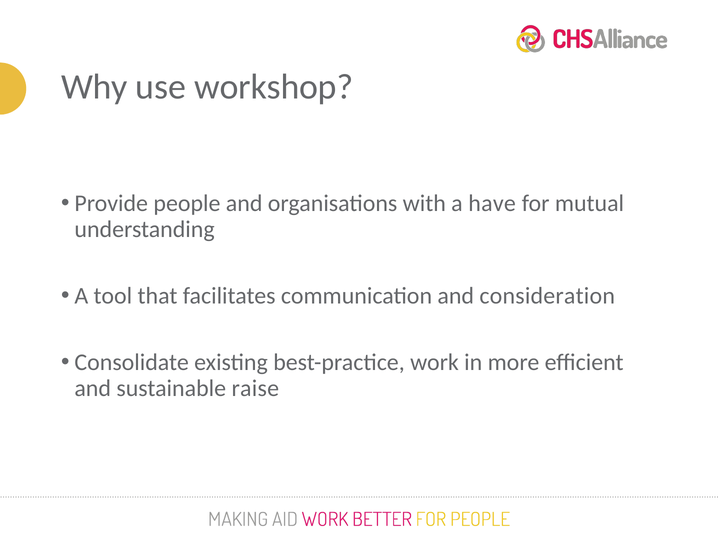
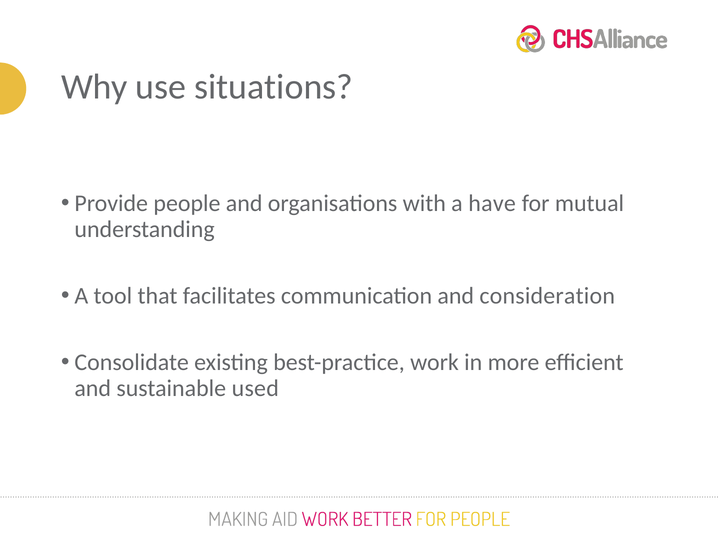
workshop: workshop -> situations
raise: raise -> used
